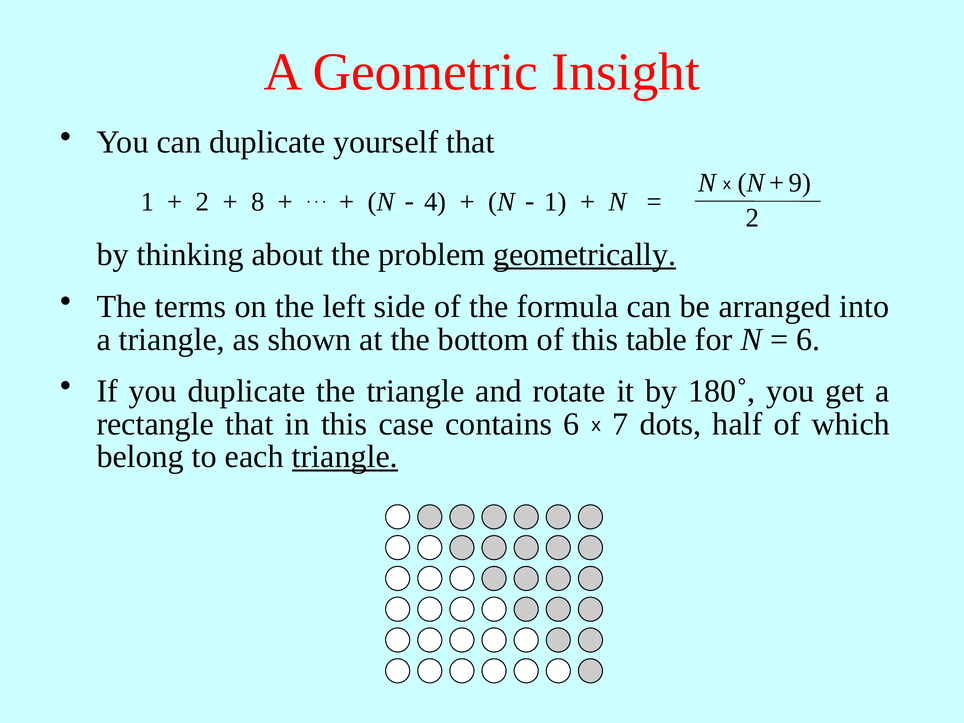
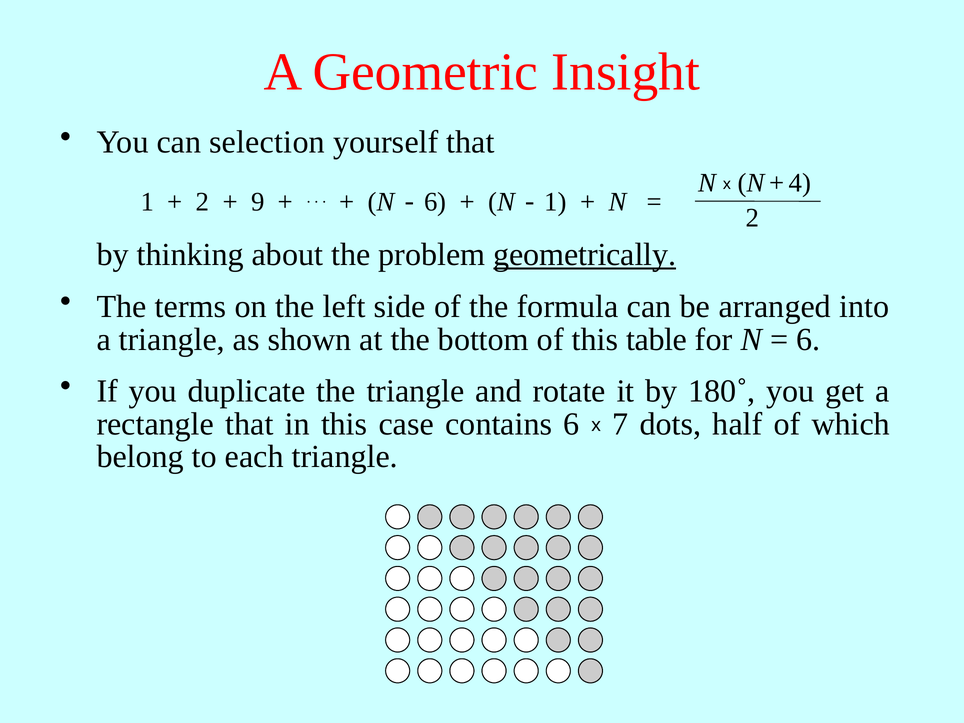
can duplicate: duplicate -> selection
9: 9 -> 4
8: 8 -> 9
4 at (435, 202): 4 -> 6
triangle at (345, 457) underline: present -> none
